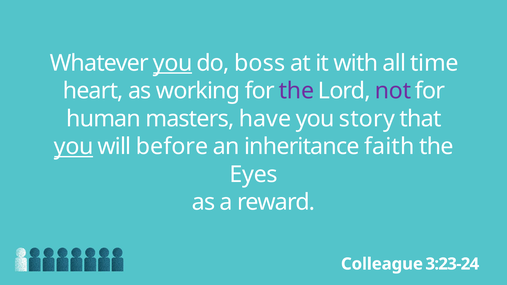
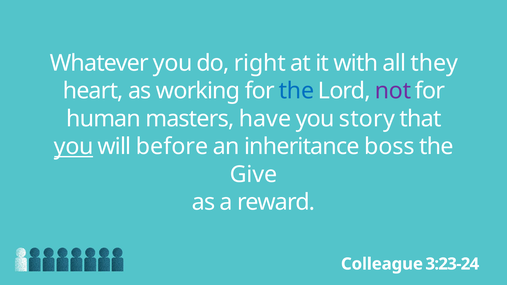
you at (173, 63) underline: present -> none
boss: boss -> right
time: time -> they
the at (296, 91) colour: purple -> blue
faith: faith -> boss
Eyes: Eyes -> Give
